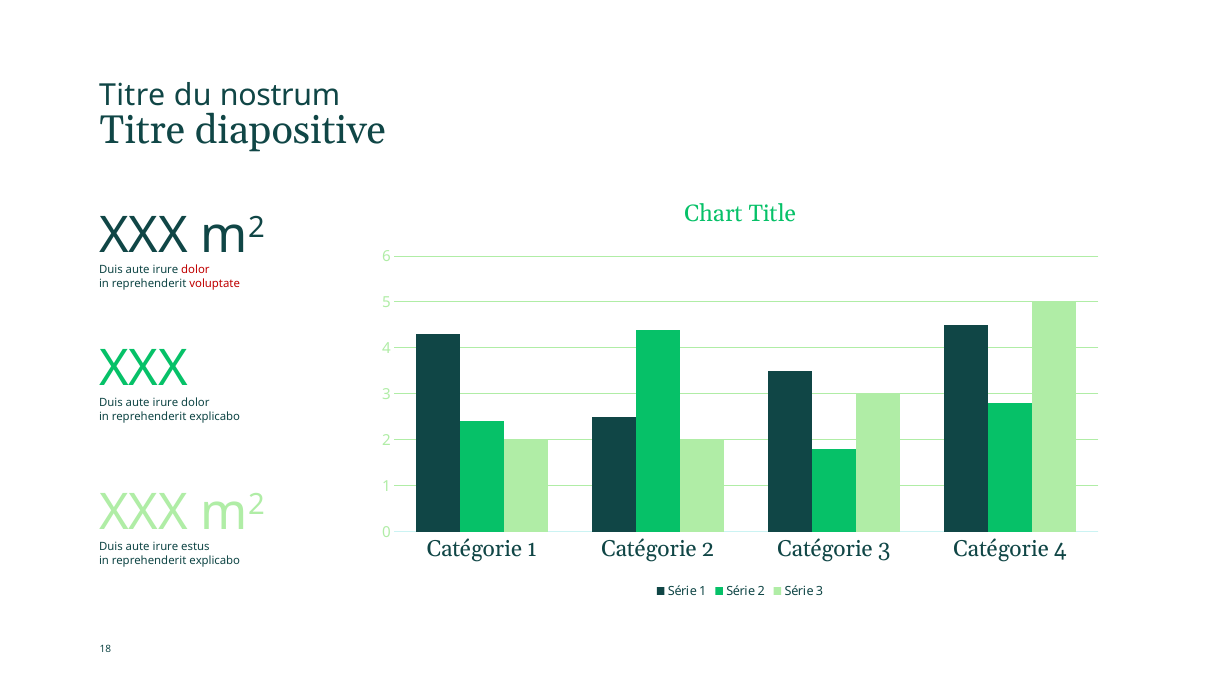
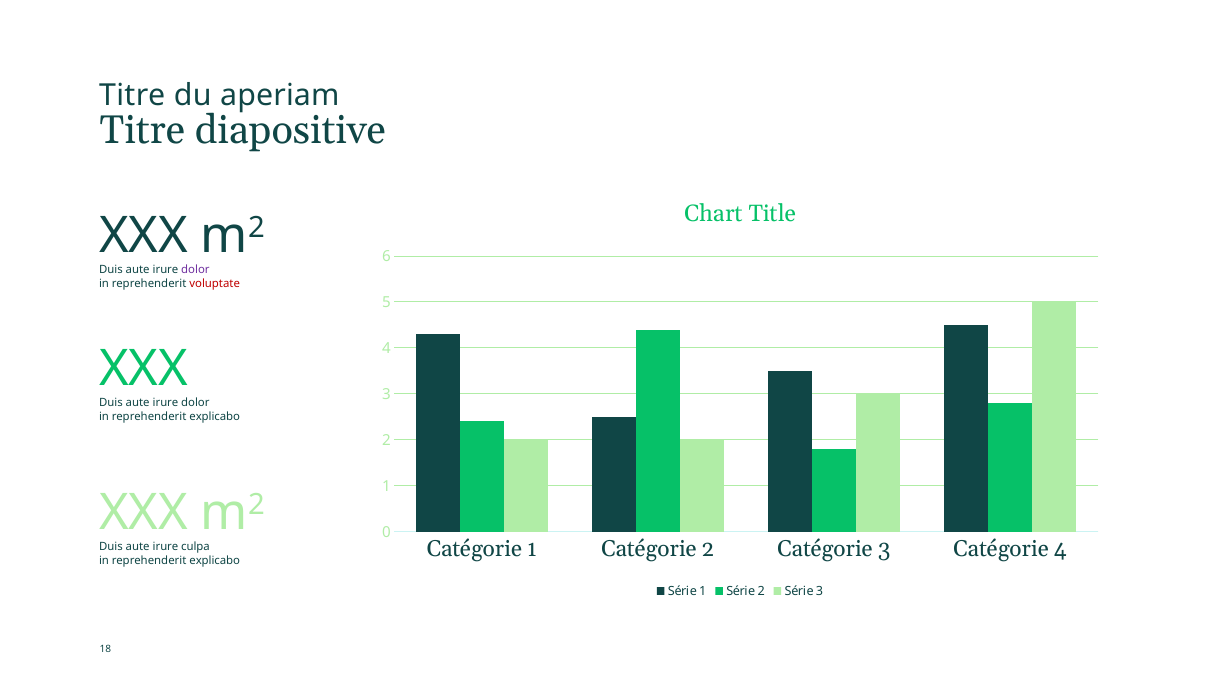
nostrum: nostrum -> aperiam
dolor at (195, 270) colour: red -> purple
estus: estus -> culpa
